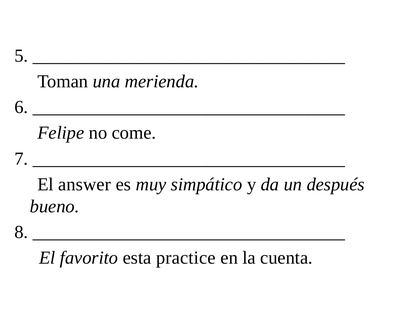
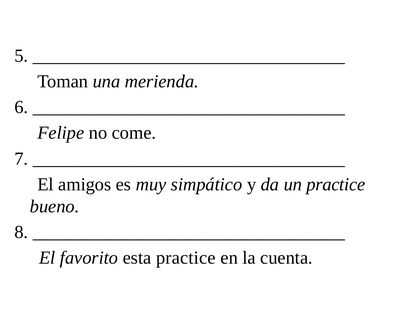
answer: answer -> amigos
un después: después -> practice
